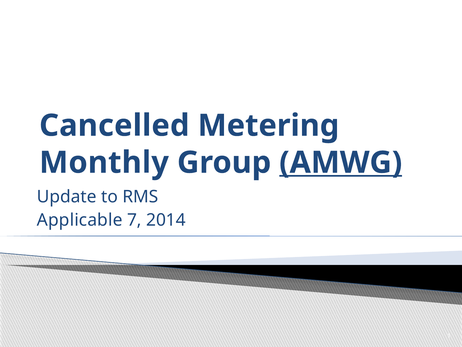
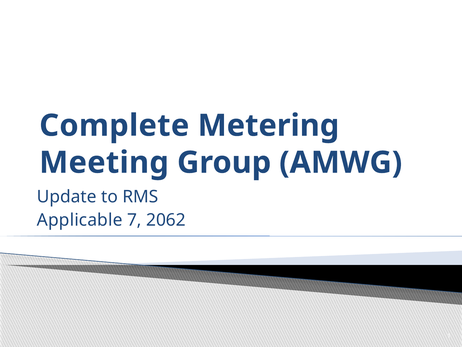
Cancelled: Cancelled -> Complete
Monthly: Monthly -> Meeting
AMWG underline: present -> none
2014: 2014 -> 2062
